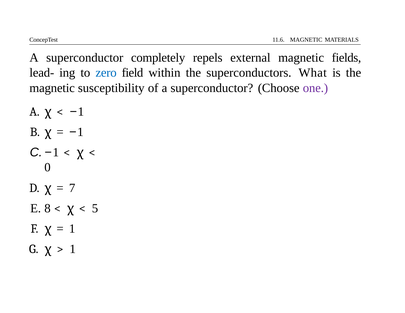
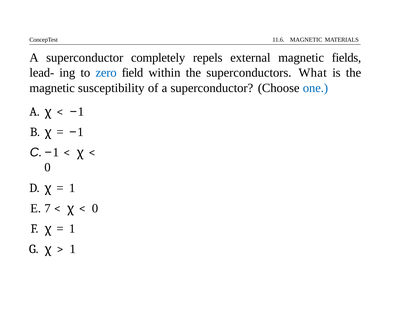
one colour: purple -> blue
7 at (72, 188): 7 -> 1
8: 8 -> 7
5 at (95, 208): 5 -> 0
